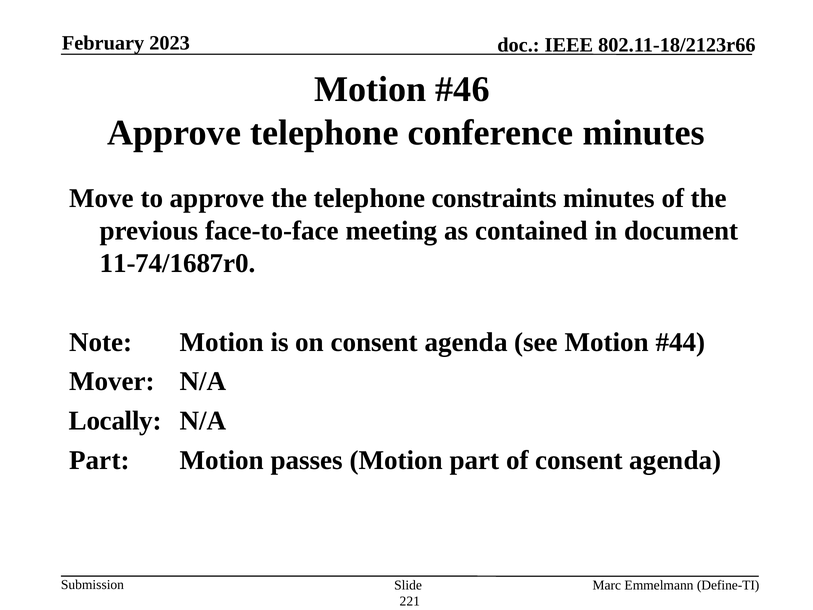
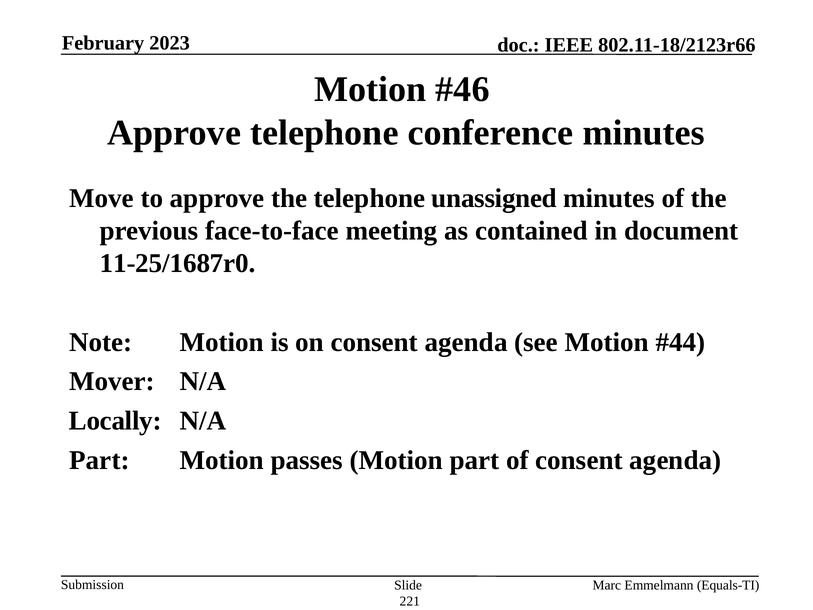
constraints: constraints -> unassigned
11-74/1687r0: 11-74/1687r0 -> 11-25/1687r0
Define-TI: Define-TI -> Equals-TI
